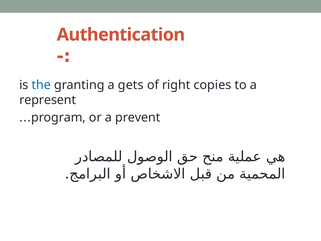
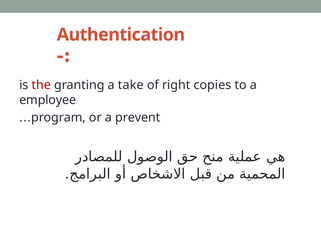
the colour: blue -> red
gets: gets -> take
represent: represent -> employee
